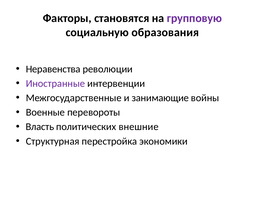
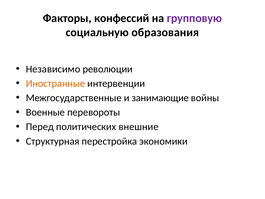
становятся: становятся -> конфессий
Неравенства: Неравенства -> Независимо
Иностранные colour: purple -> orange
Власть: Власть -> Перед
